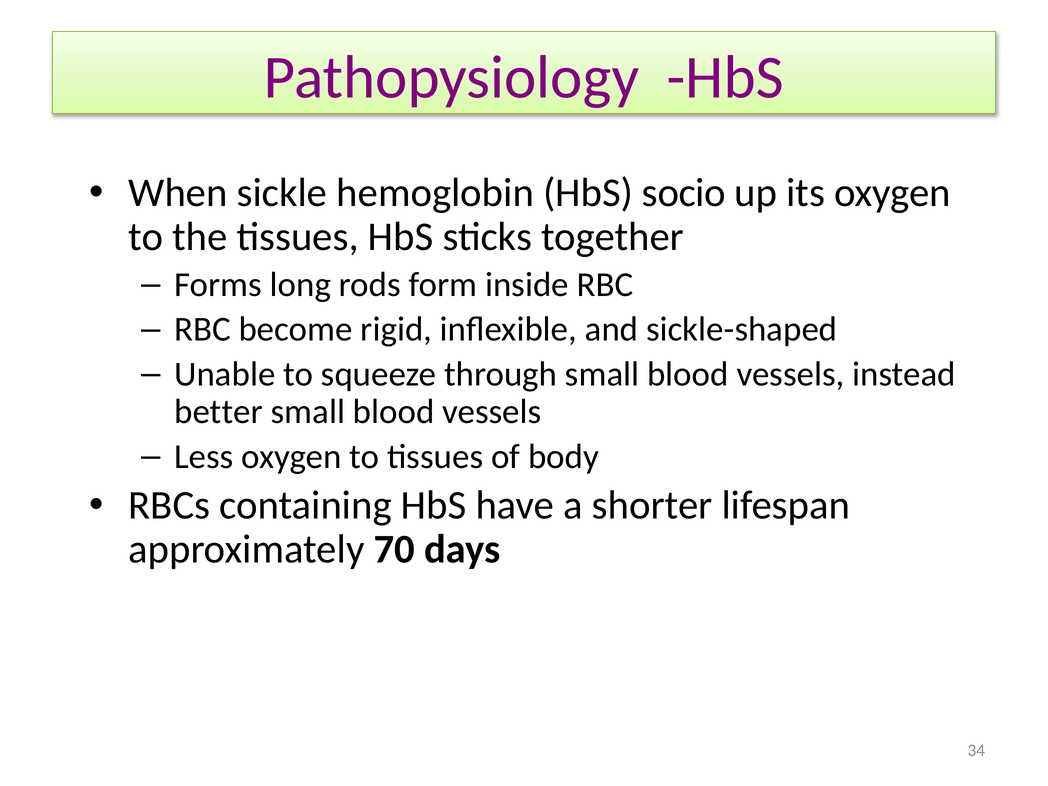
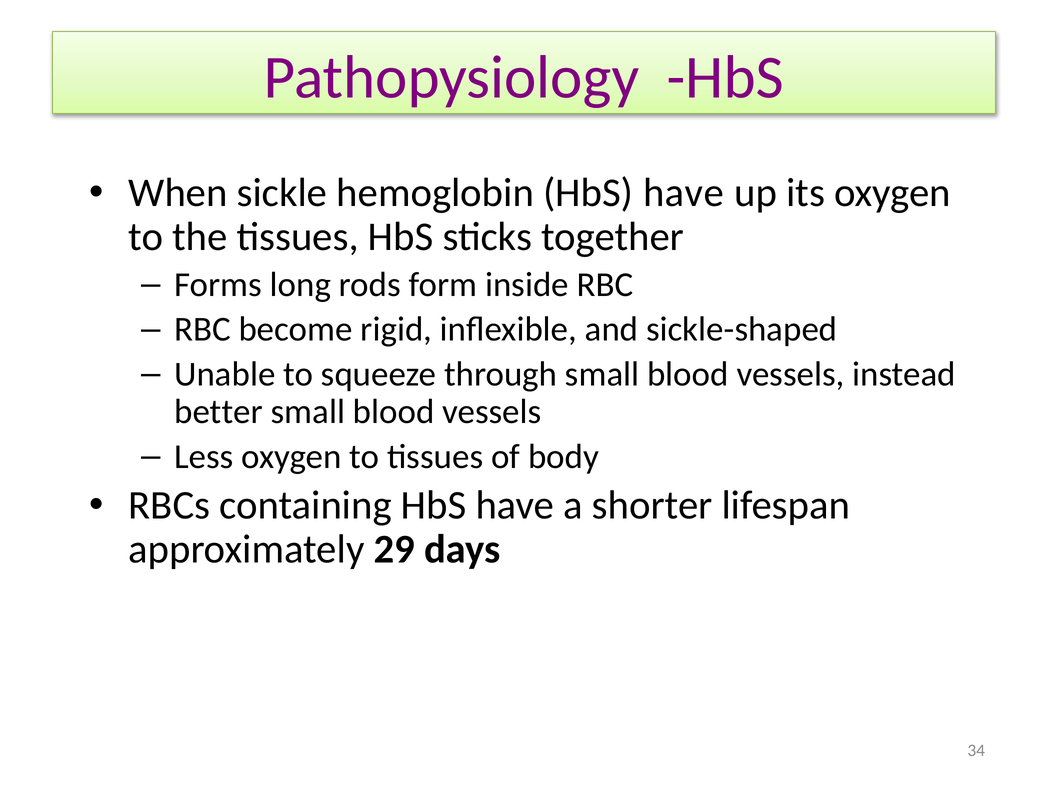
hemoglobin HbS socio: socio -> have
70: 70 -> 29
